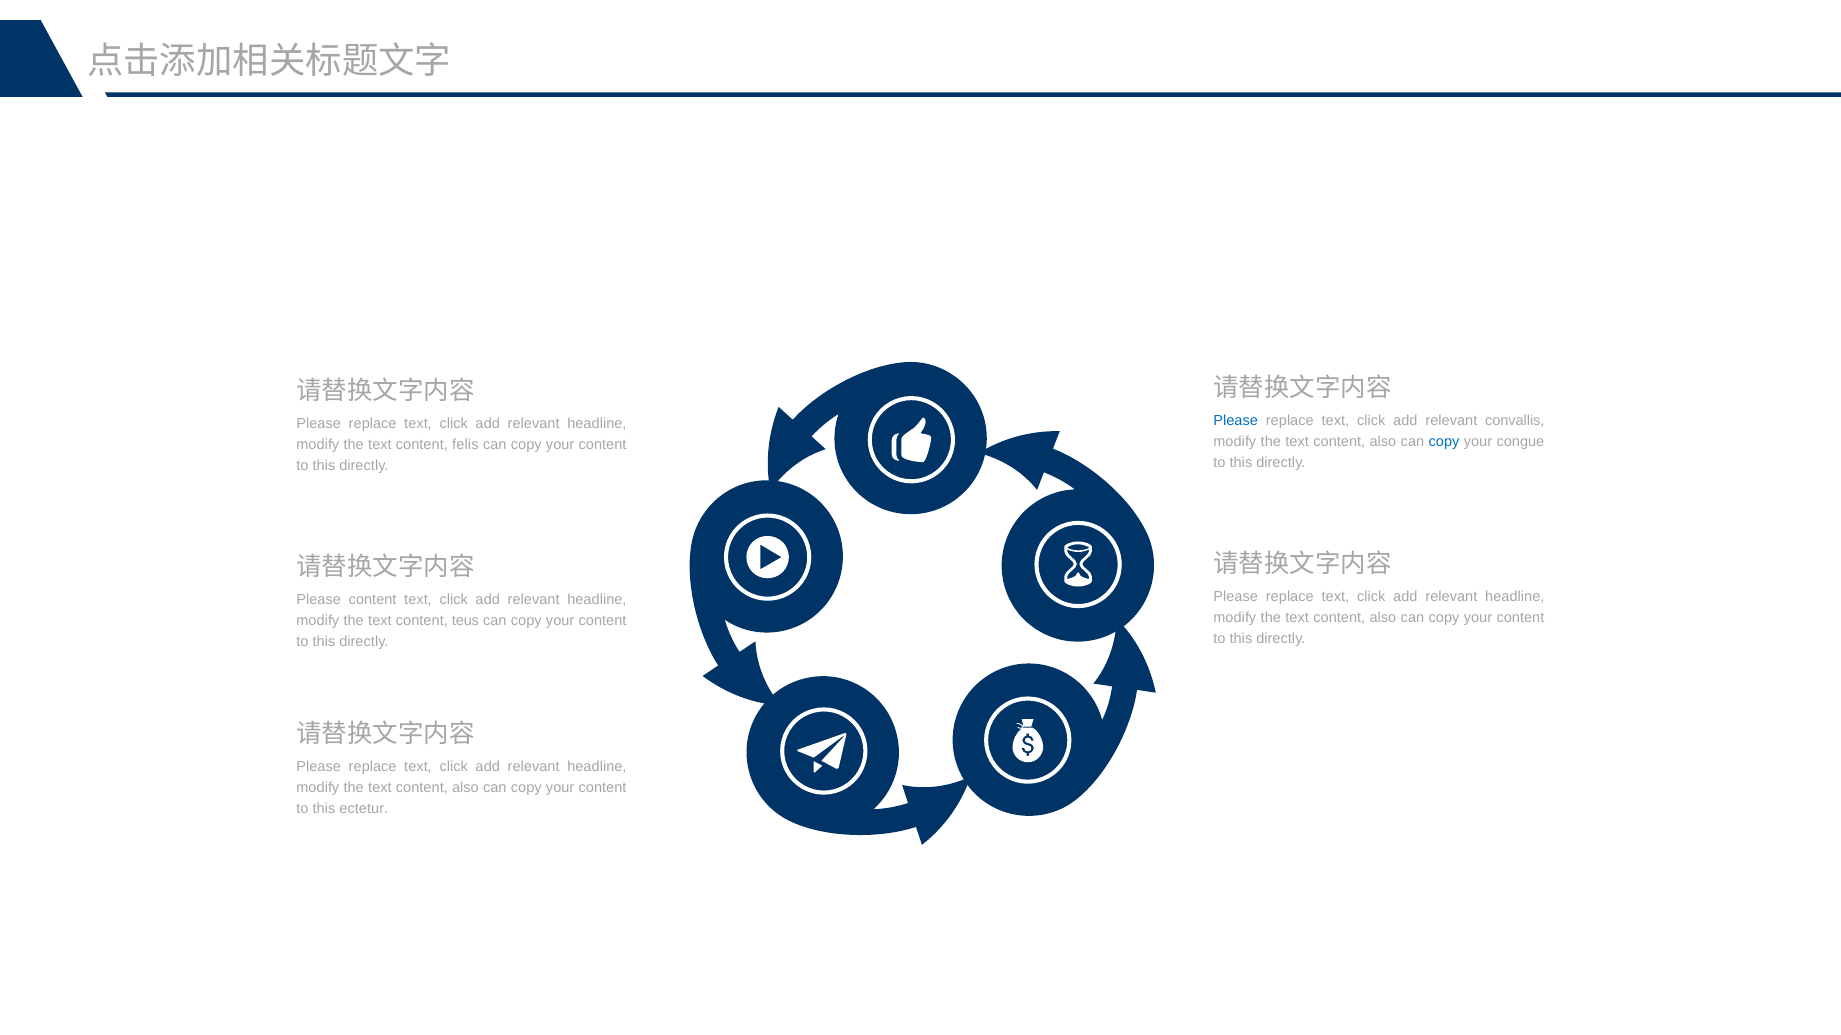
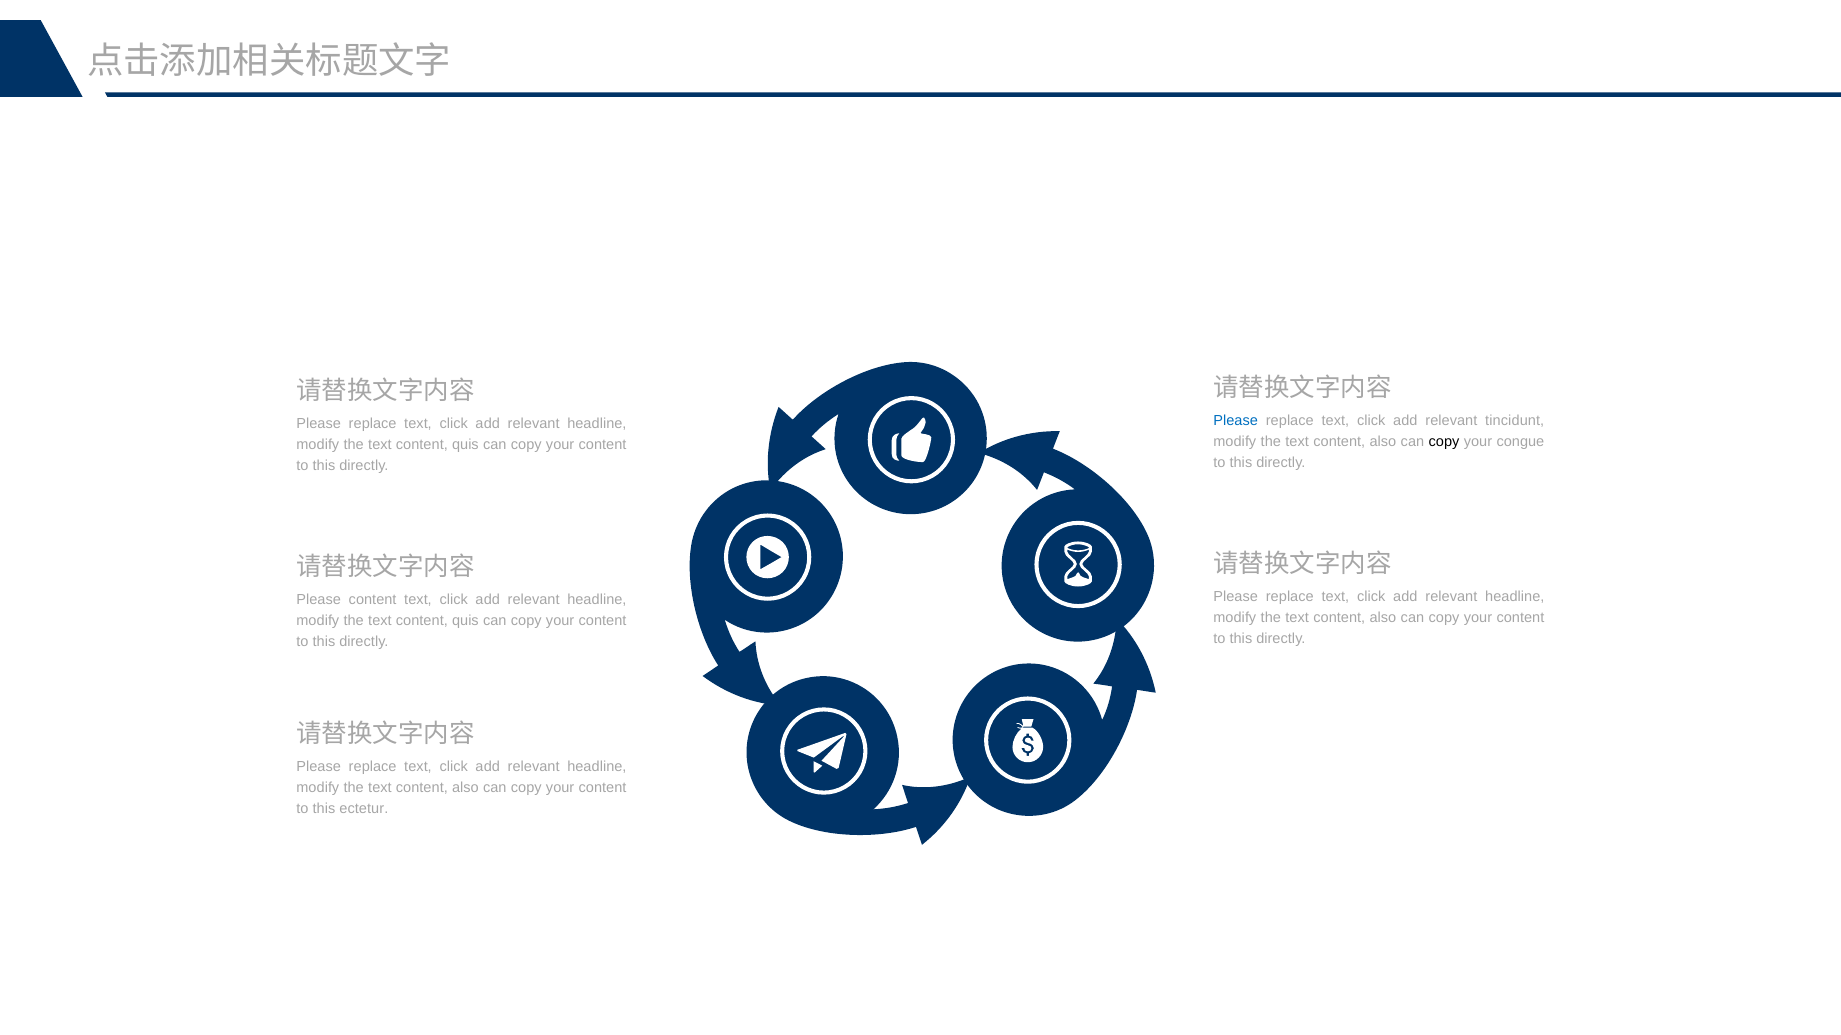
convallis: convallis -> tincidunt
copy at (1444, 442) colour: blue -> black
felis at (465, 445): felis -> quis
teus at (465, 621): teus -> quis
